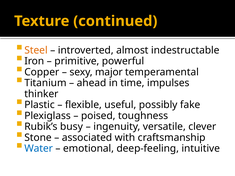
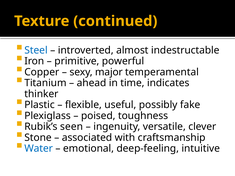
Steel colour: orange -> blue
impulses: impulses -> indicates
busy: busy -> seen
